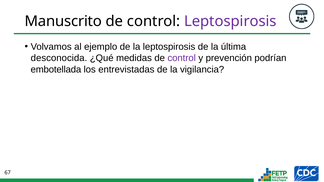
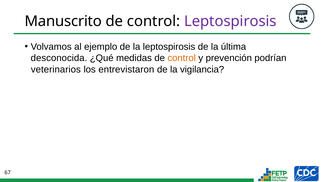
control at (182, 58) colour: purple -> orange
embotellada: embotellada -> veterinarios
entrevistadas: entrevistadas -> entrevistaron
